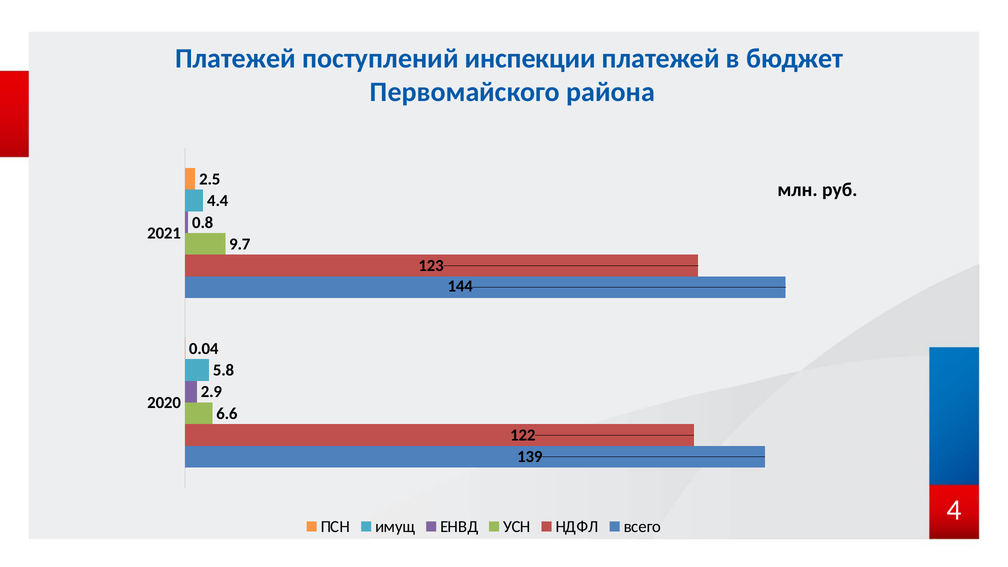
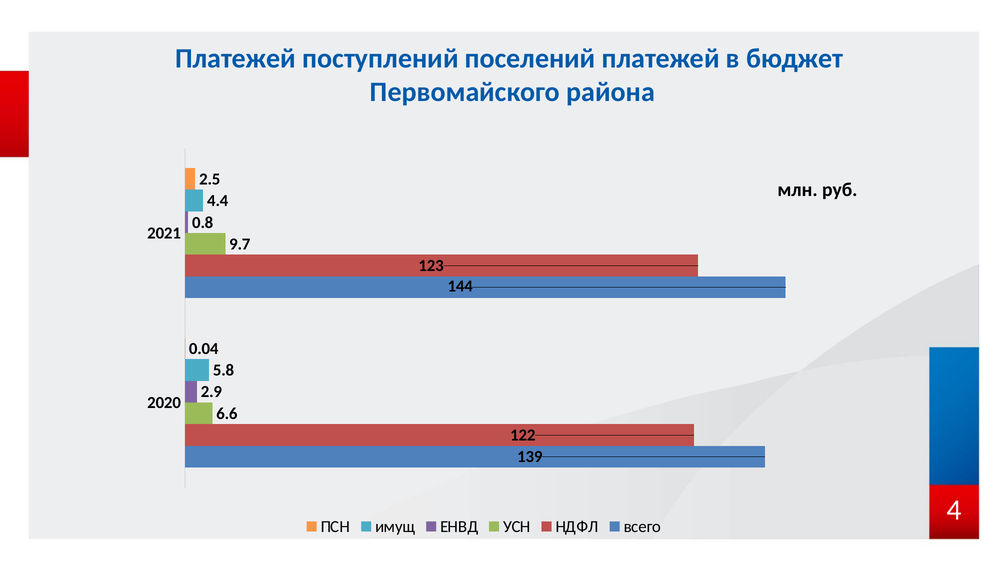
инспекции: инспекции -> поселений
